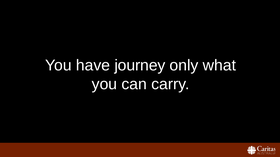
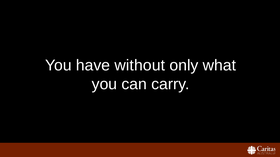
journey: journey -> without
